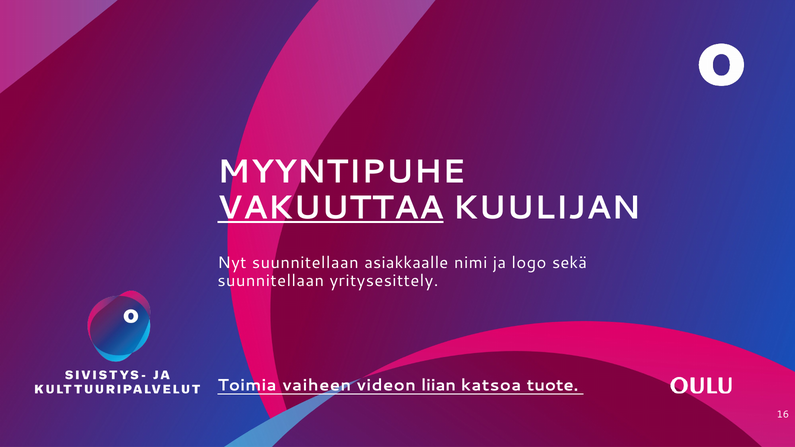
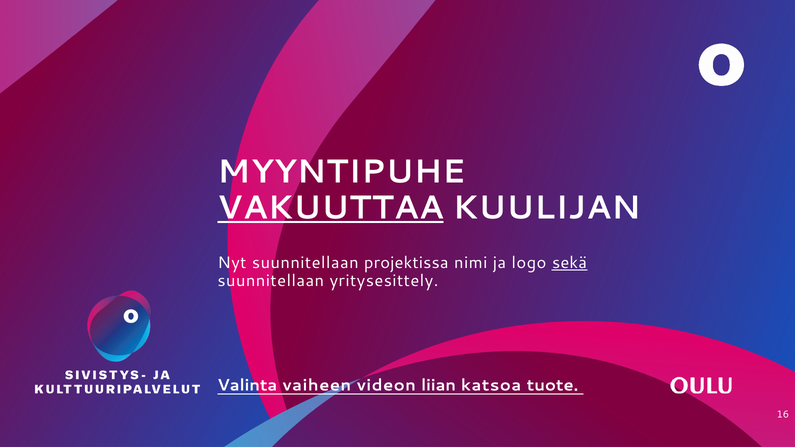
asiakkaalle: asiakkaalle -> projektissa
sekä underline: none -> present
Toimia: Toimia -> Valinta
